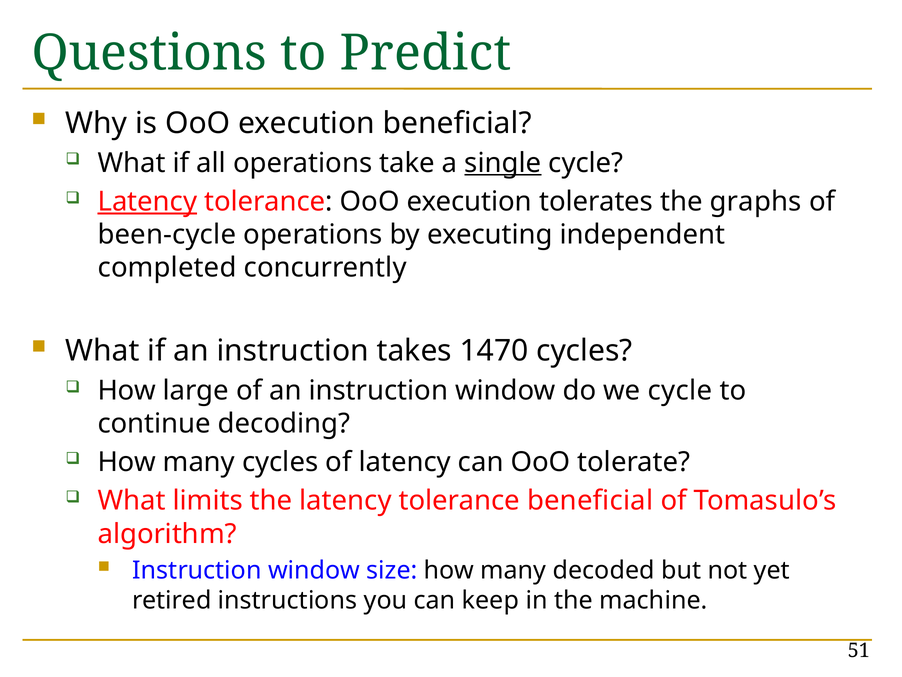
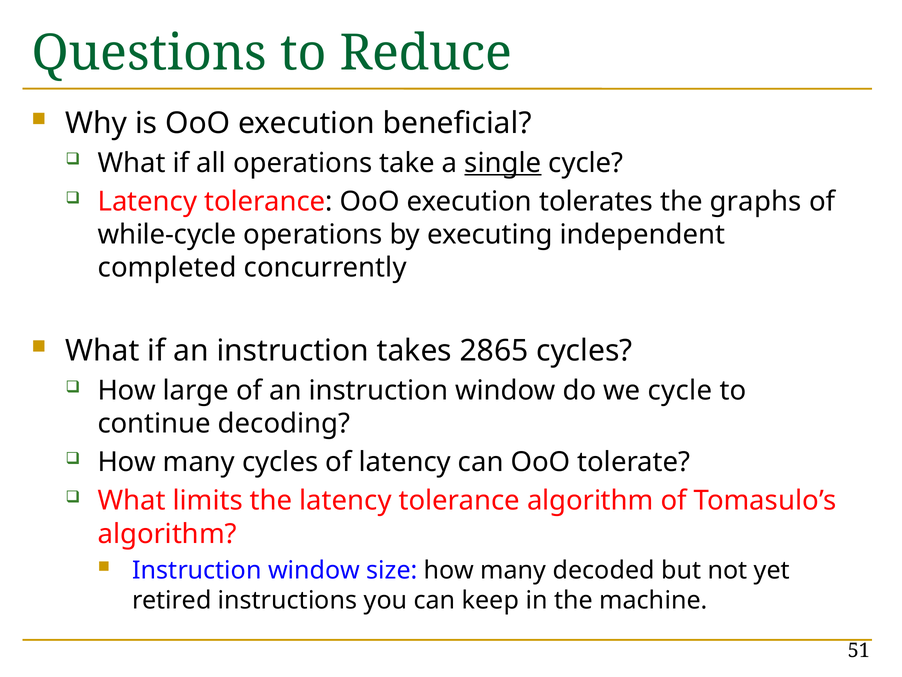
Predict: Predict -> Reduce
Latency at (147, 201) underline: present -> none
been-cycle: been-cycle -> while-cycle
1470: 1470 -> 2865
tolerance beneficial: beneficial -> algorithm
